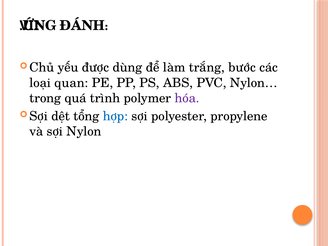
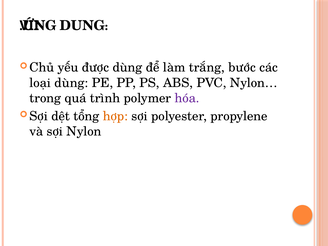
ĐÁNH: ĐÁNH -> DUNG
loại quan: quan -> dùng
hợp colour: blue -> orange
